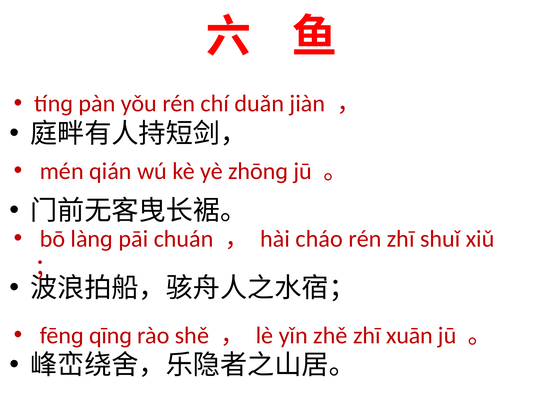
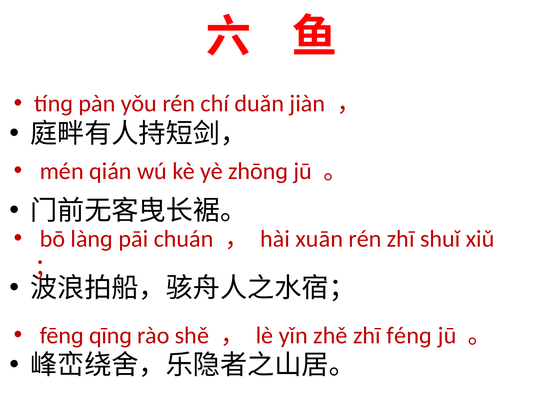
cháo: cháo -> xuān
xuān: xuān -> fénɡ
